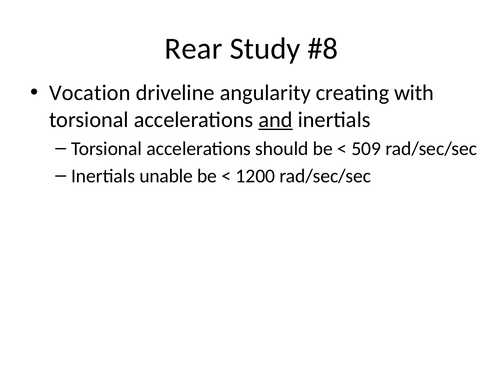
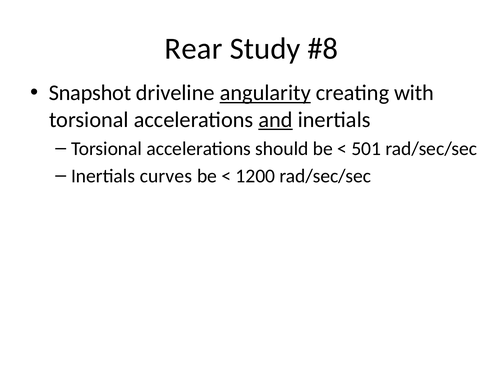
Vocation: Vocation -> Snapshot
angularity underline: none -> present
509: 509 -> 501
unable: unable -> curves
